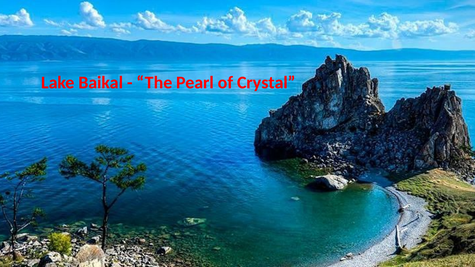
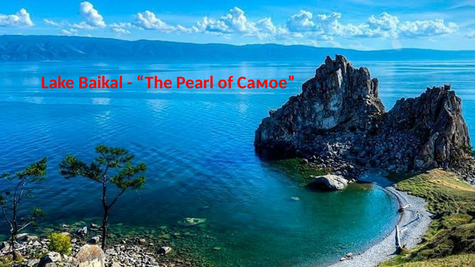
Crystal: Crystal -> Самое
